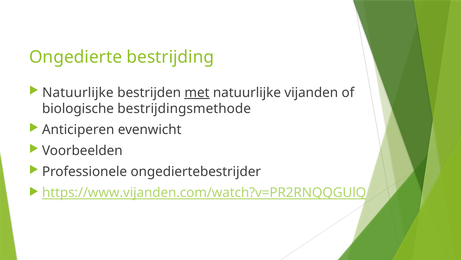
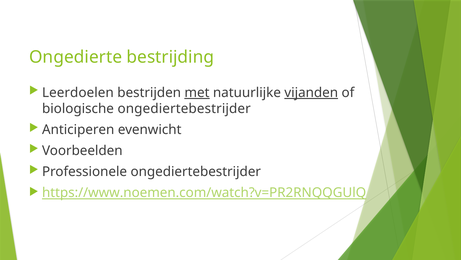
Natuurlijke at (78, 92): Natuurlijke -> Leerdoelen
vijanden underline: none -> present
biologische bestrijdingsmethode: bestrijdingsmethode -> ongediertebestrijder
https://www.vijanden.com/watch?v=PR2RNQQGUlQ: https://www.vijanden.com/watch?v=PR2RNQQGUlQ -> https://www.noemen.com/watch?v=PR2RNQQGUlQ
